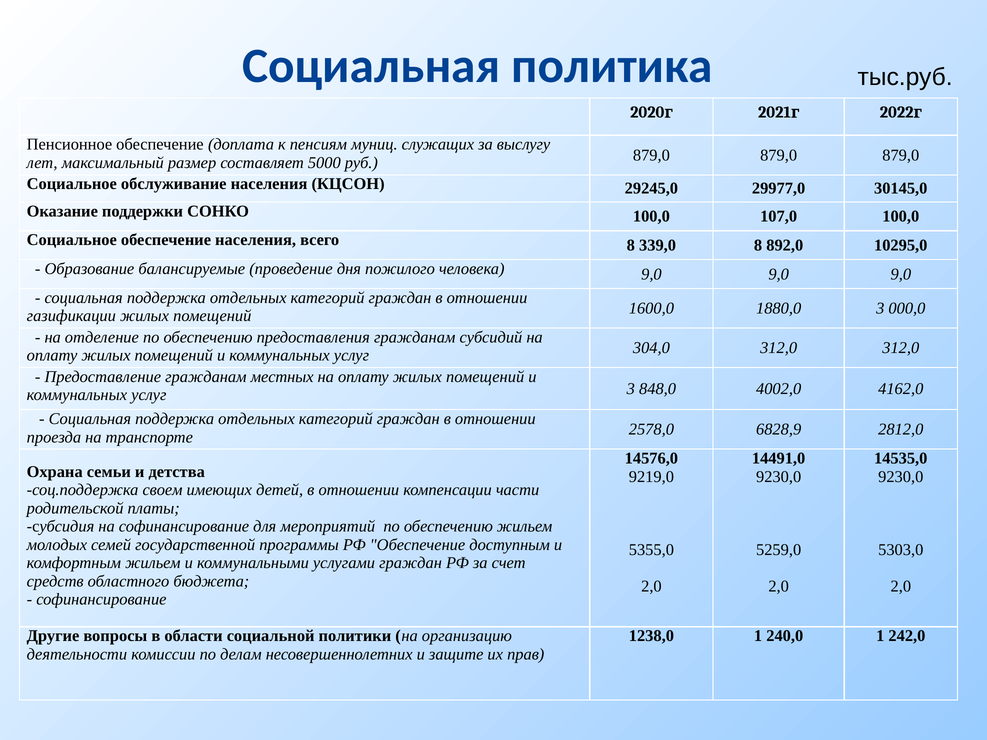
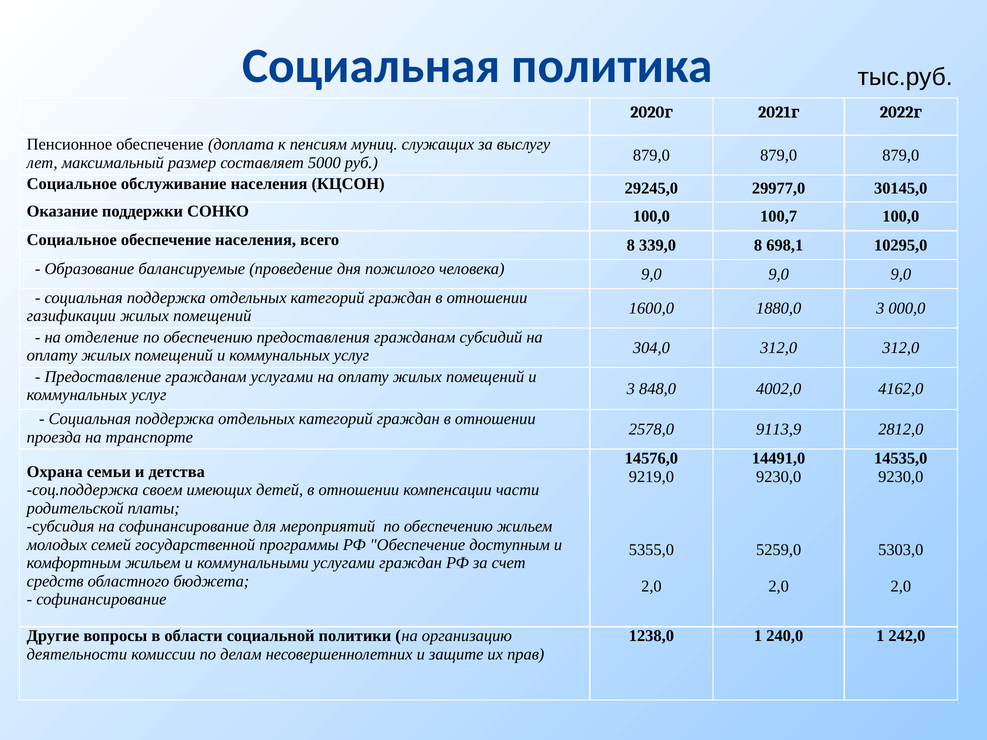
107,0: 107,0 -> 100,7
892,0: 892,0 -> 698,1
гражданам местных: местных -> услугами
6828,9: 6828,9 -> 9113,9
